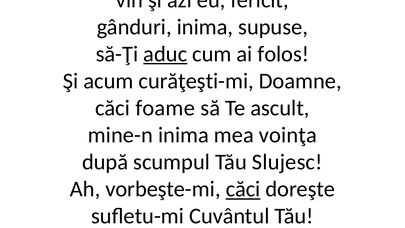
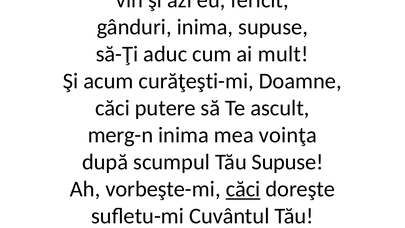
aduc underline: present -> none
folos: folos -> mult
foame: foame -> putere
mine-n: mine-n -> merg-n
Tău Slujesc: Slujesc -> Supuse
